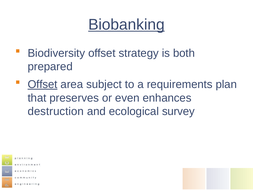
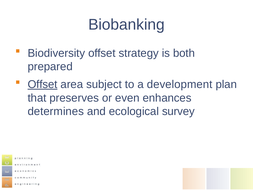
Biobanking underline: present -> none
requirements: requirements -> development
destruction: destruction -> determines
